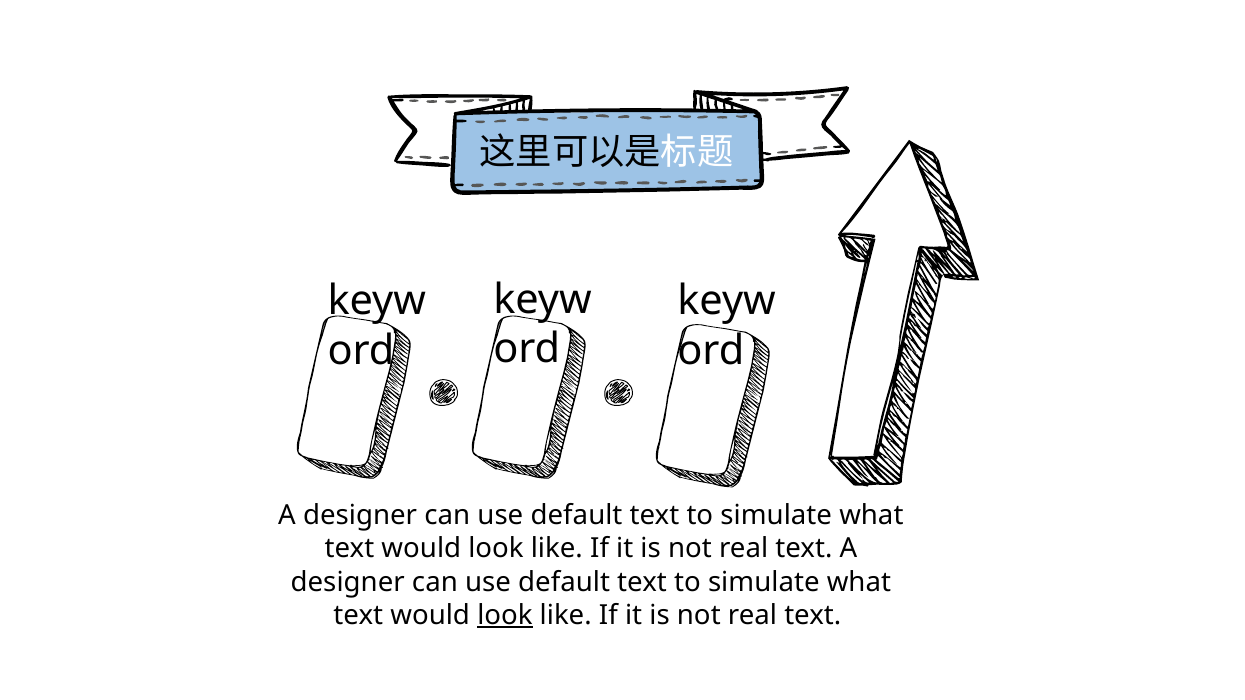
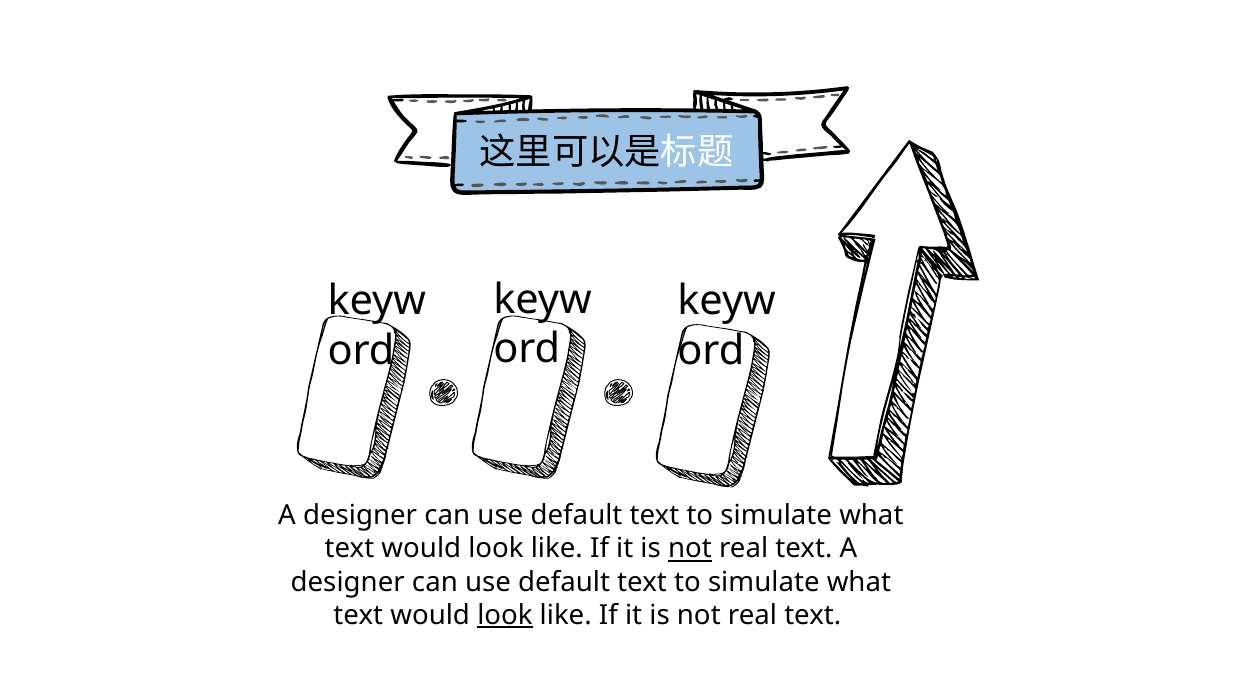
not at (690, 549) underline: none -> present
